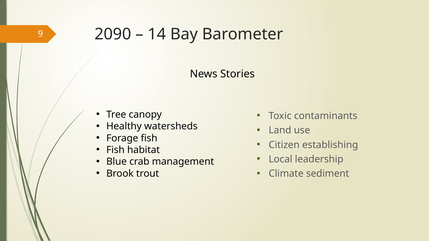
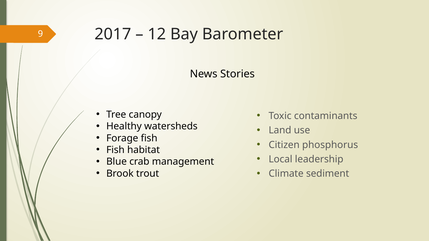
2090: 2090 -> 2017
14: 14 -> 12
establishing: establishing -> phosphorus
